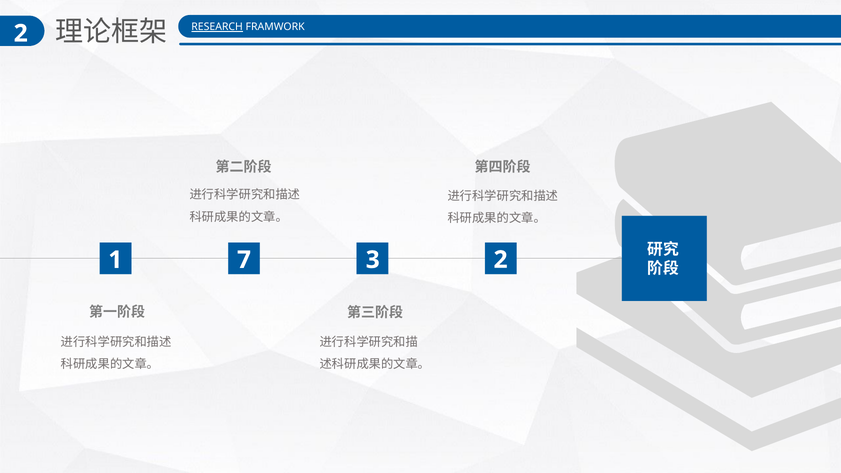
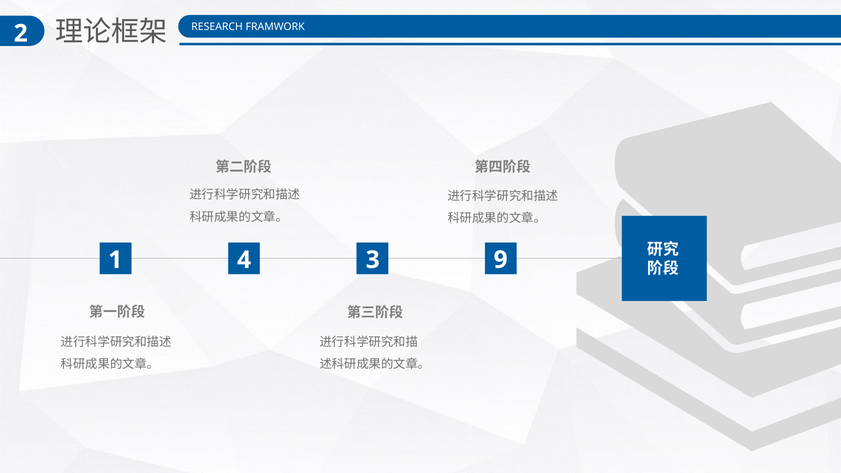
RESEARCH underline: present -> none
7: 7 -> 4
3 2: 2 -> 9
